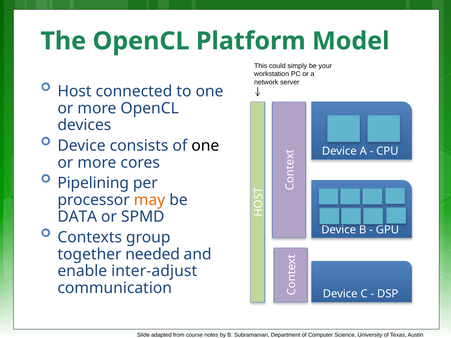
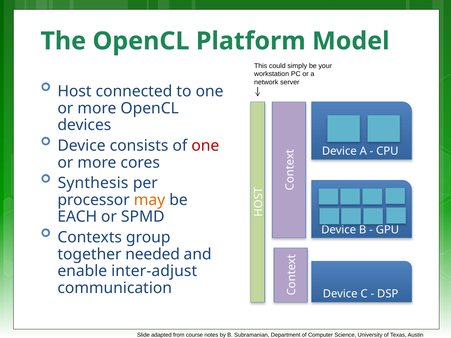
one at (205, 146) colour: black -> red
Pipelining: Pipelining -> Synthesis
DATA: DATA -> EACH
